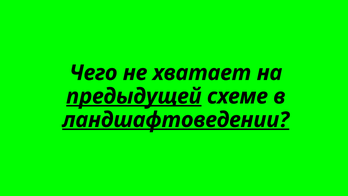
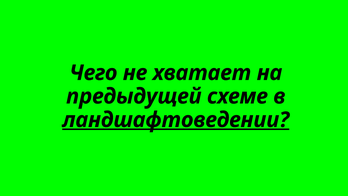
предыдущей underline: present -> none
